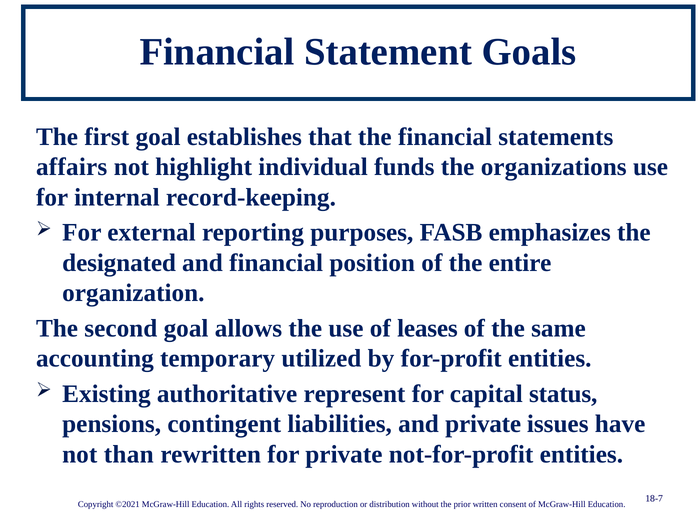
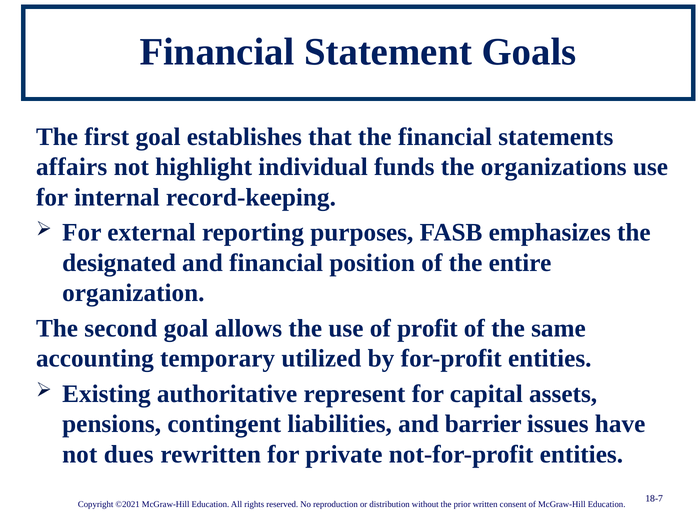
leases: leases -> profit
status: status -> assets
and private: private -> barrier
than: than -> dues
